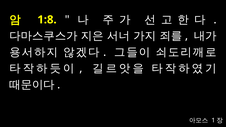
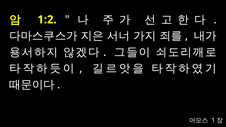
1:8: 1:8 -> 1:2
